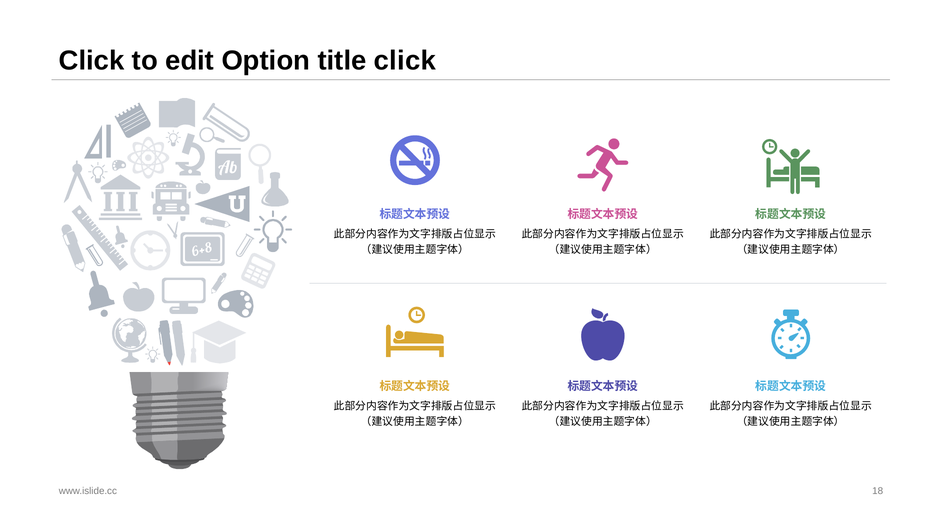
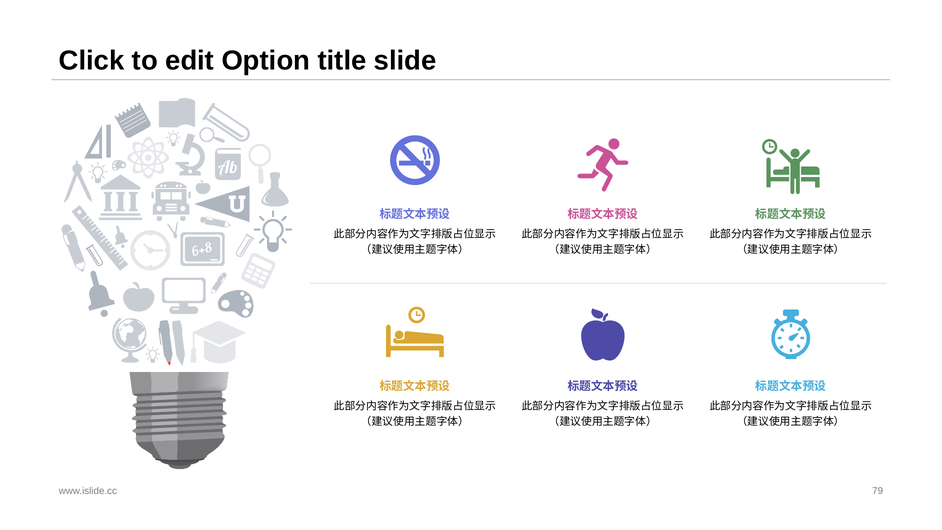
title click: click -> slide
18: 18 -> 79
